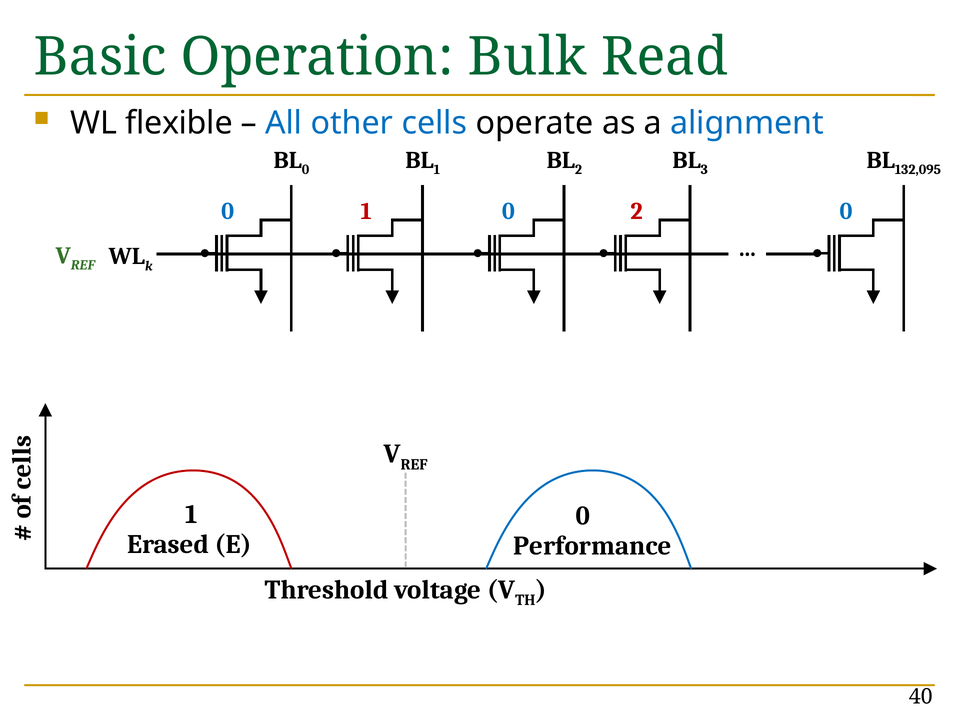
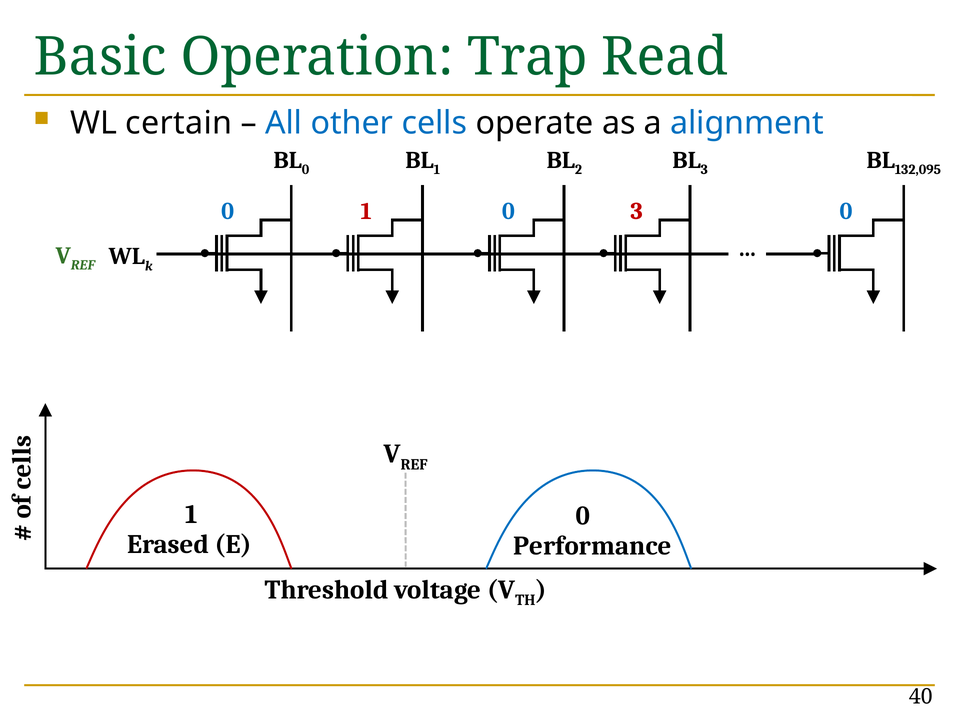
Bulk: Bulk -> Trap
flexible: flexible -> certain
0 2: 2 -> 3
